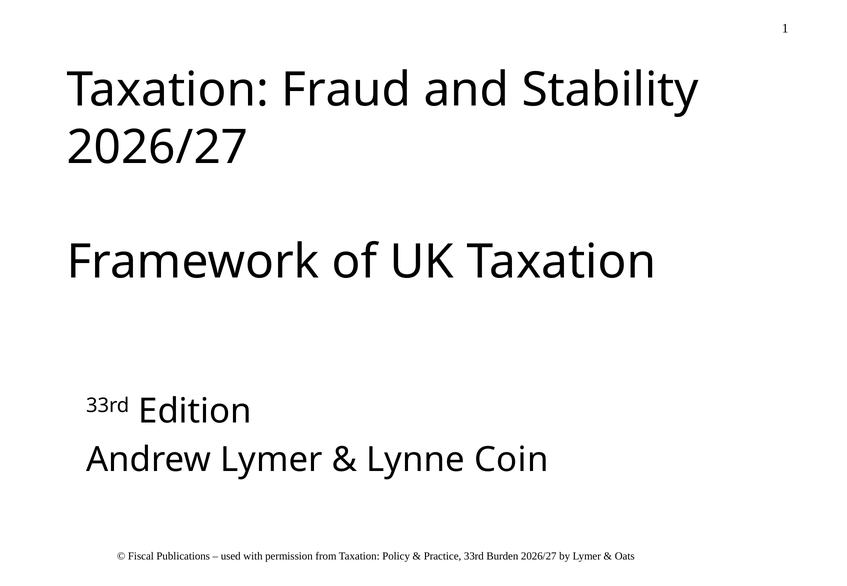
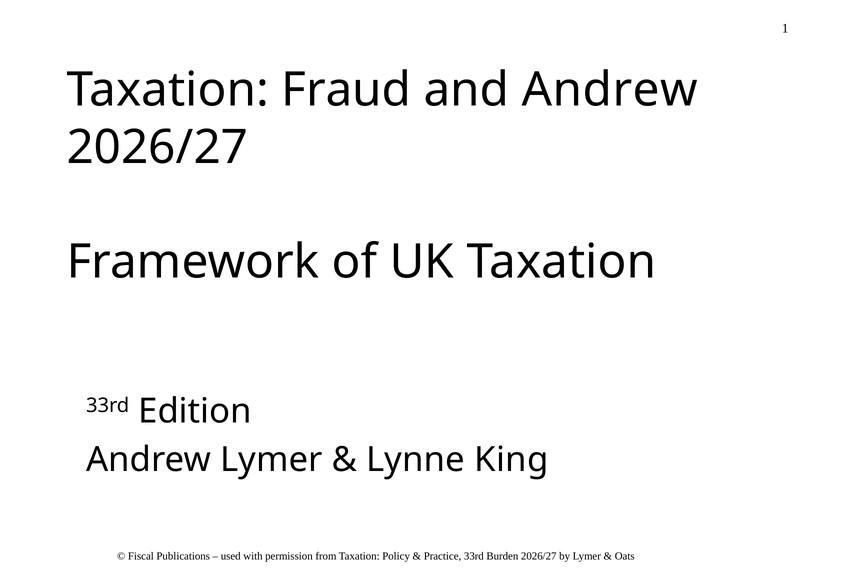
and Stability: Stability -> Andrew
Coin: Coin -> King
